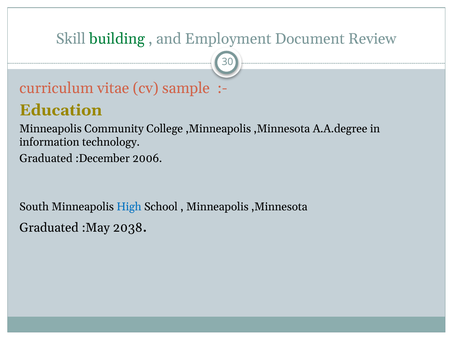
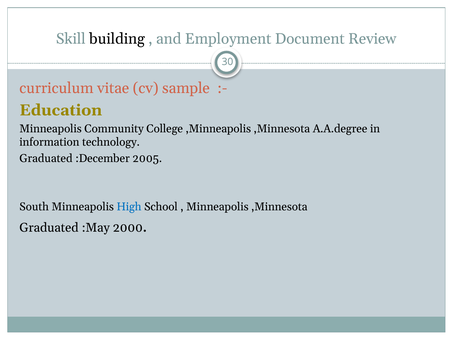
building colour: green -> black
2006: 2006 -> 2005
2038: 2038 -> 2000
